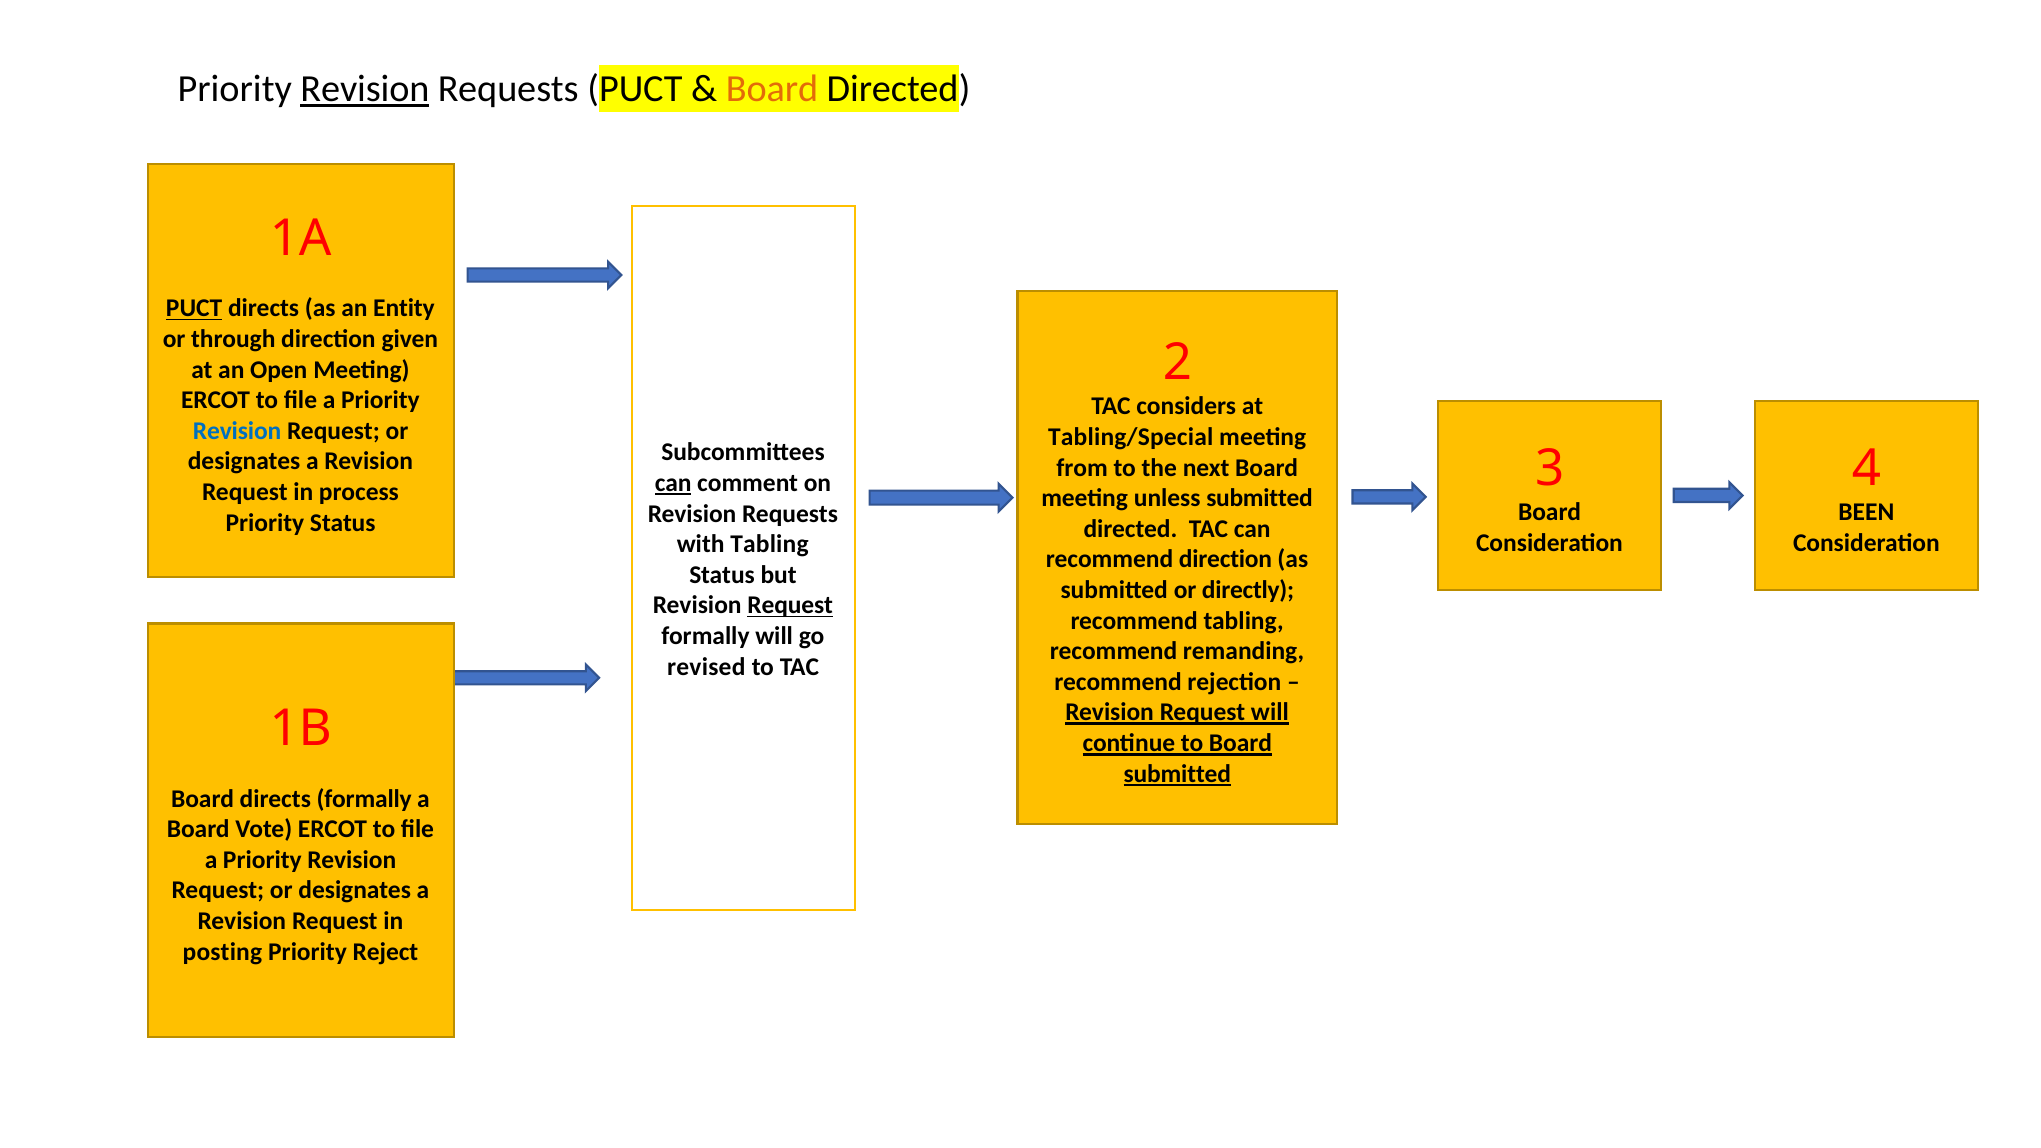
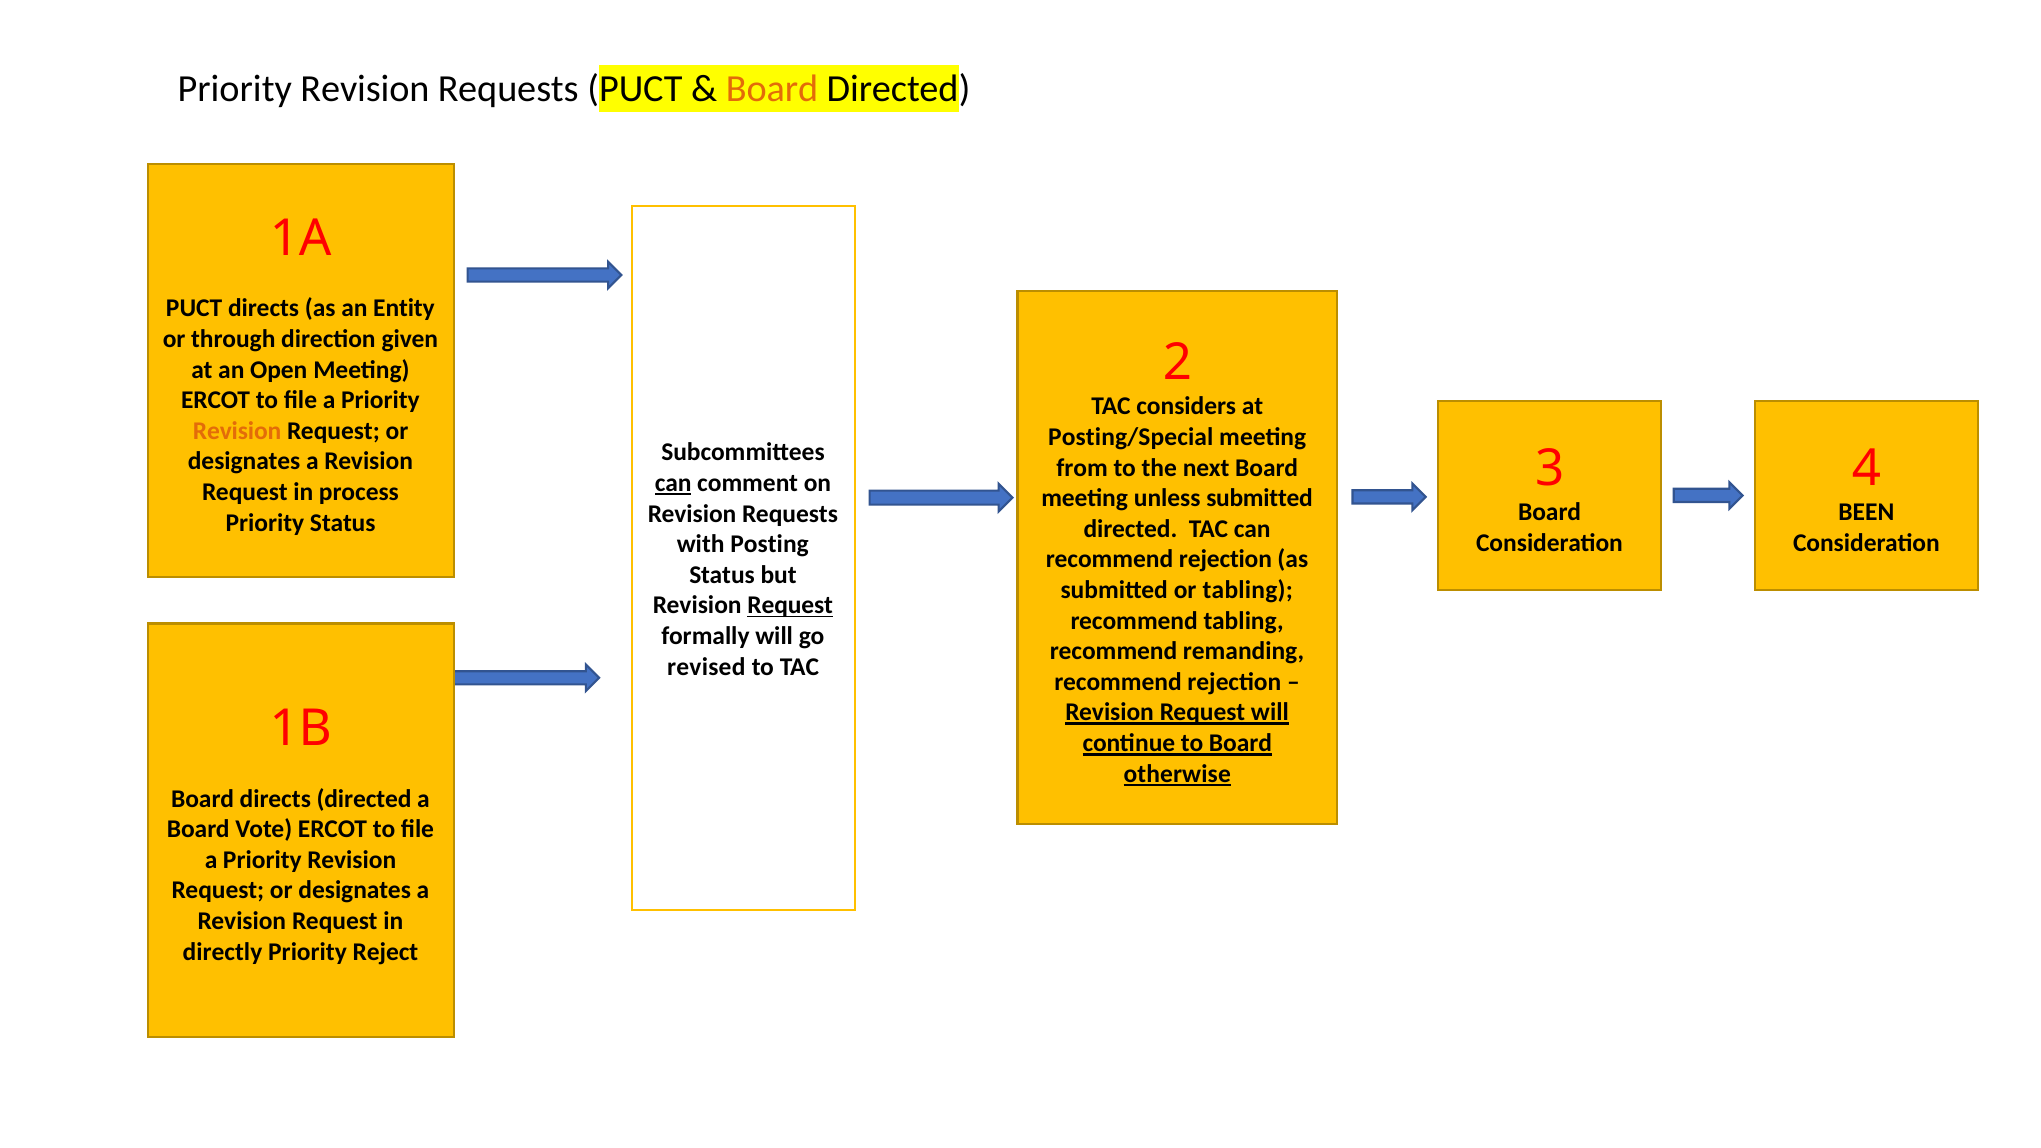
Revision at (365, 89) underline: present -> none
PUCT at (194, 309) underline: present -> none
Revision at (237, 431) colour: blue -> orange
Tabling/Special: Tabling/Special -> Posting/Special
with Tabling: Tabling -> Posting
direction at (1225, 560): direction -> rejection
or directly: directly -> tabling
submitted at (1177, 774): submitted -> otherwise
directs formally: formally -> directed
posting: posting -> directly
